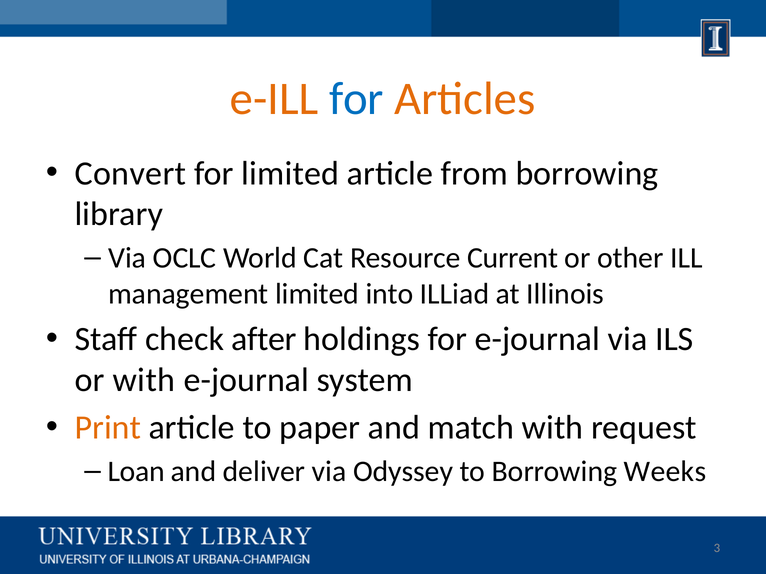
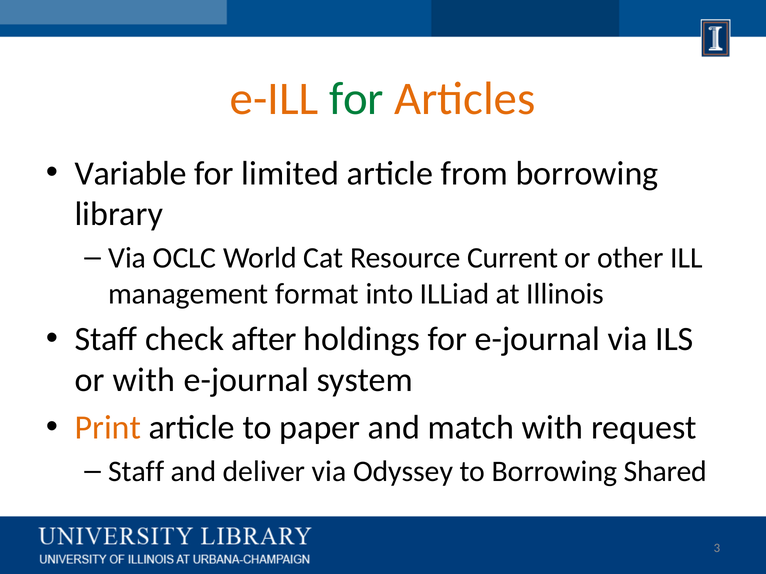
for at (356, 99) colour: blue -> green
Convert: Convert -> Variable
management limited: limited -> format
Loan at (136, 472): Loan -> Staff
Weeks: Weeks -> Shared
